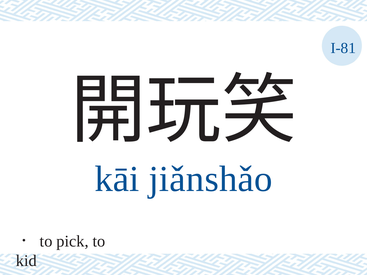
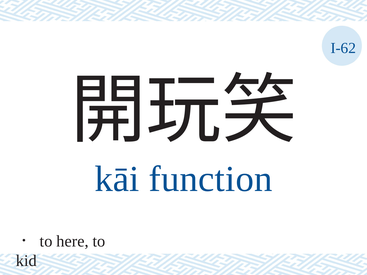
I-81: I-81 -> I-62
jiǎnshǎo: jiǎnshǎo -> function
pick: pick -> here
